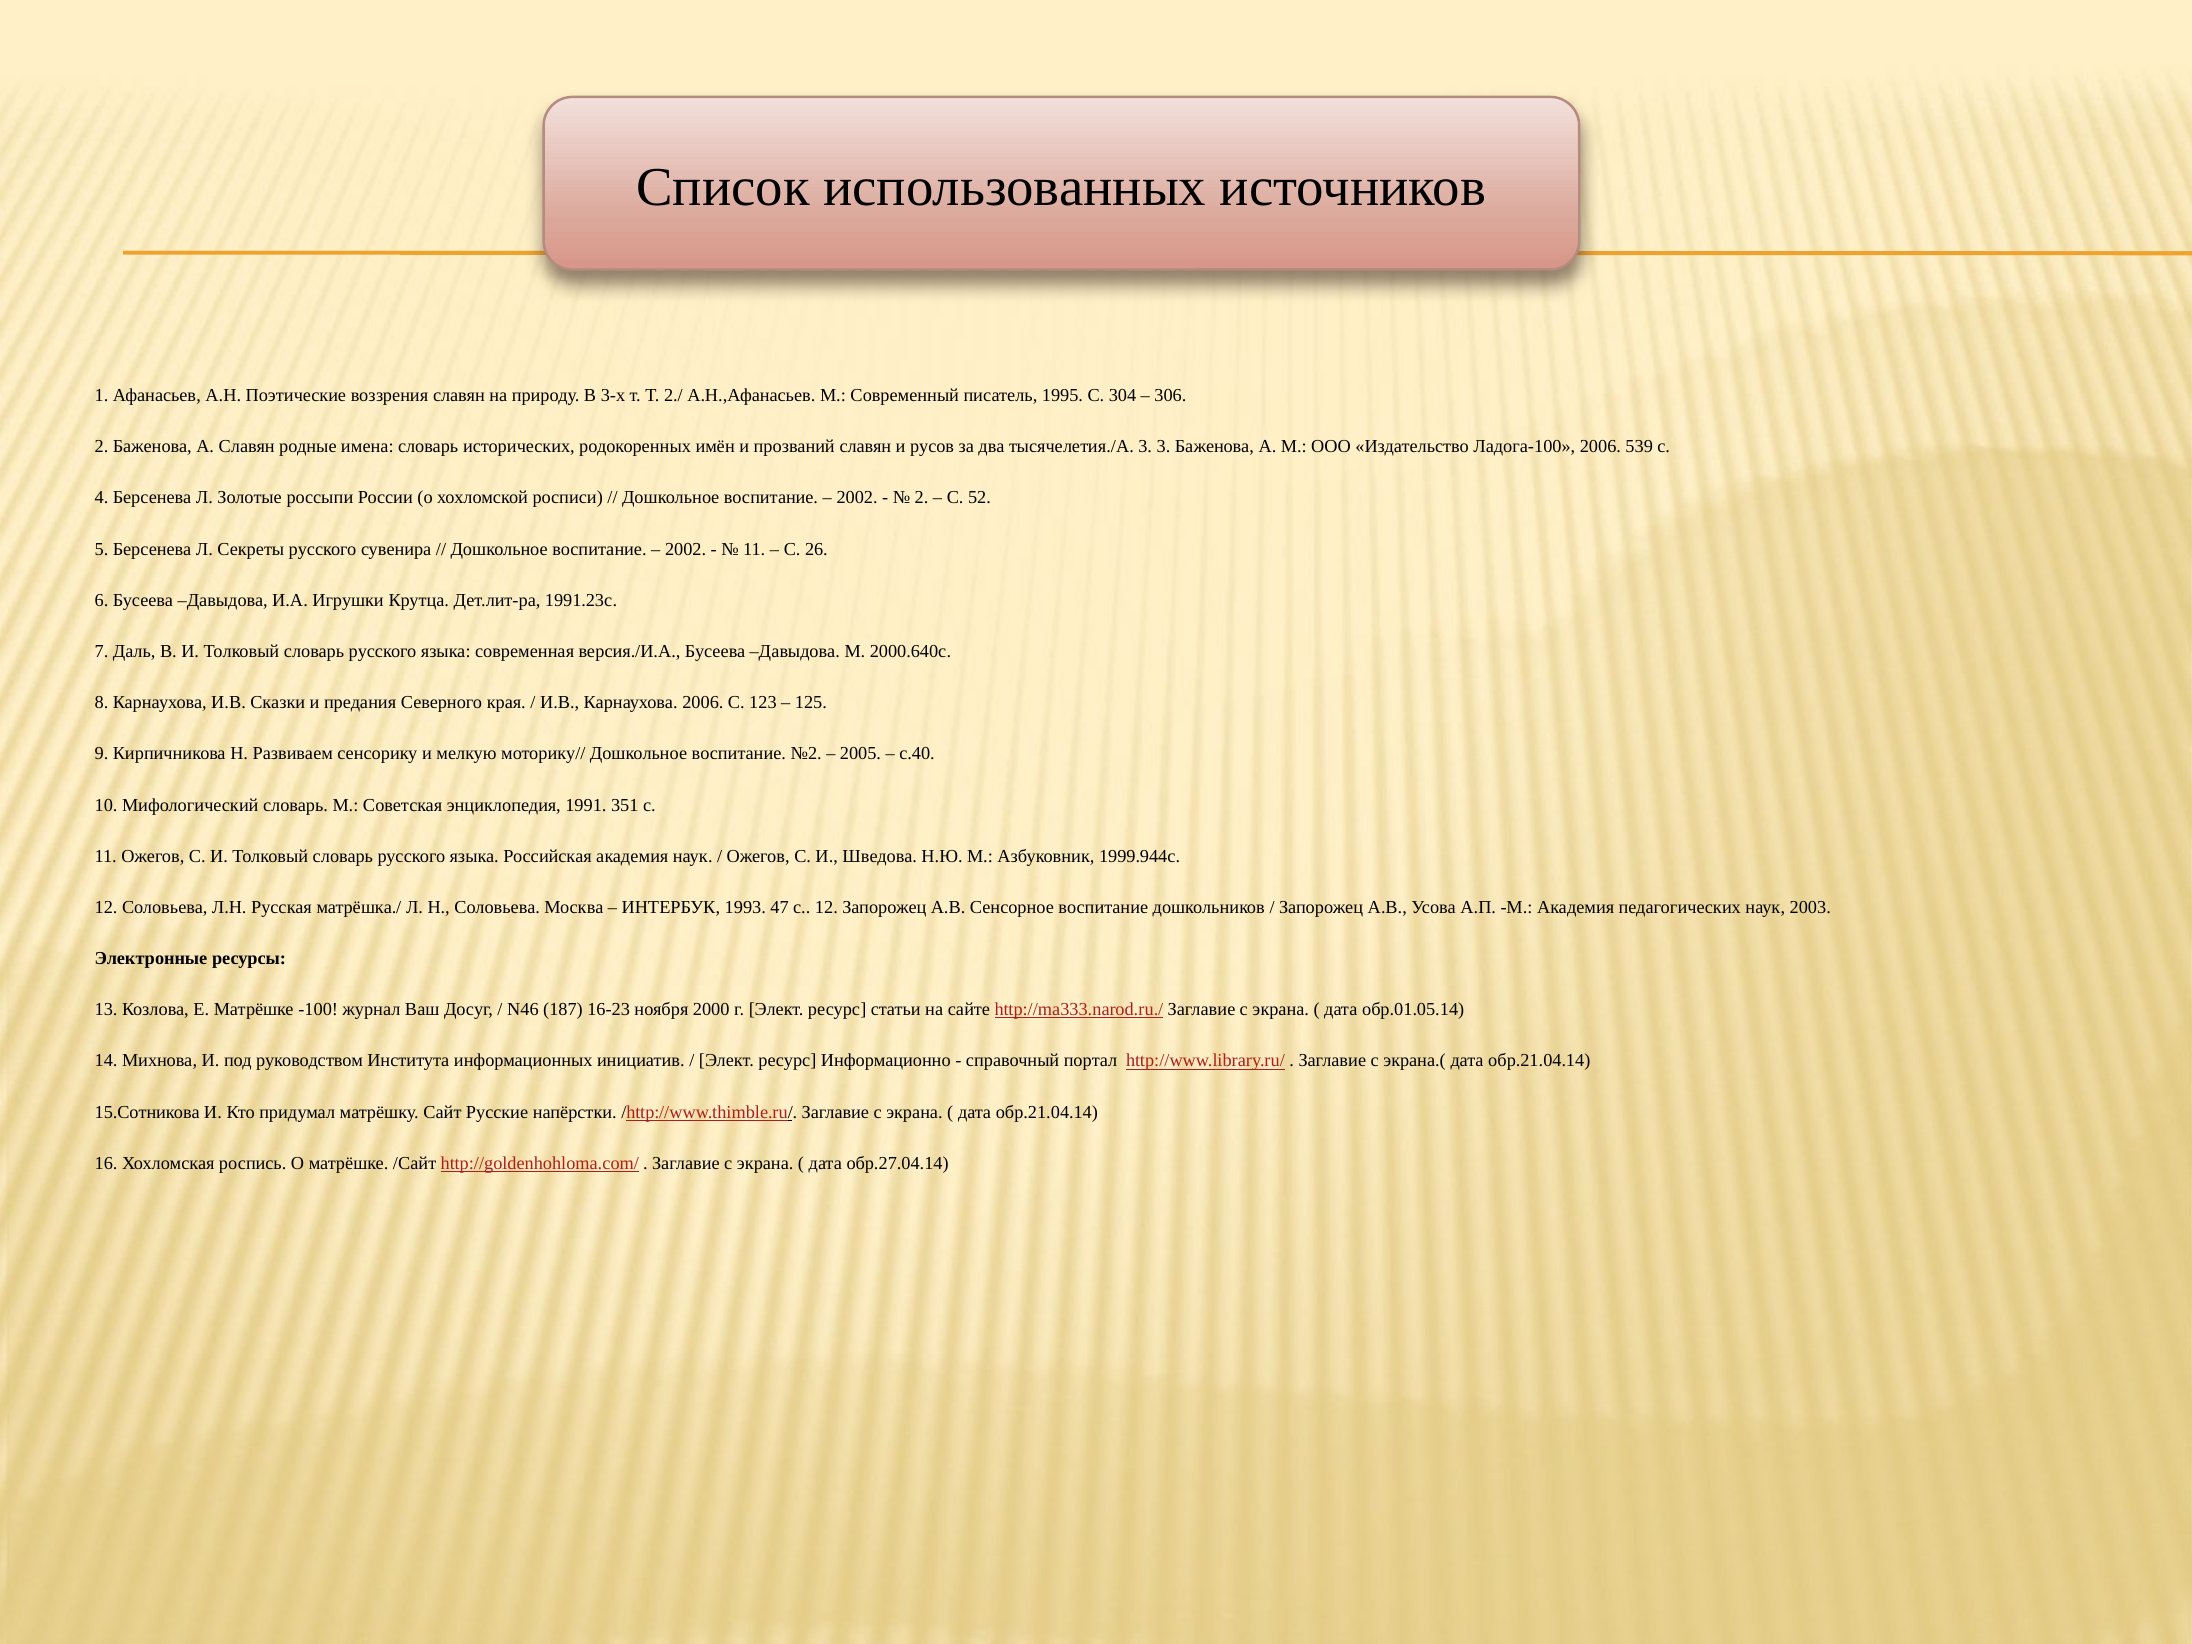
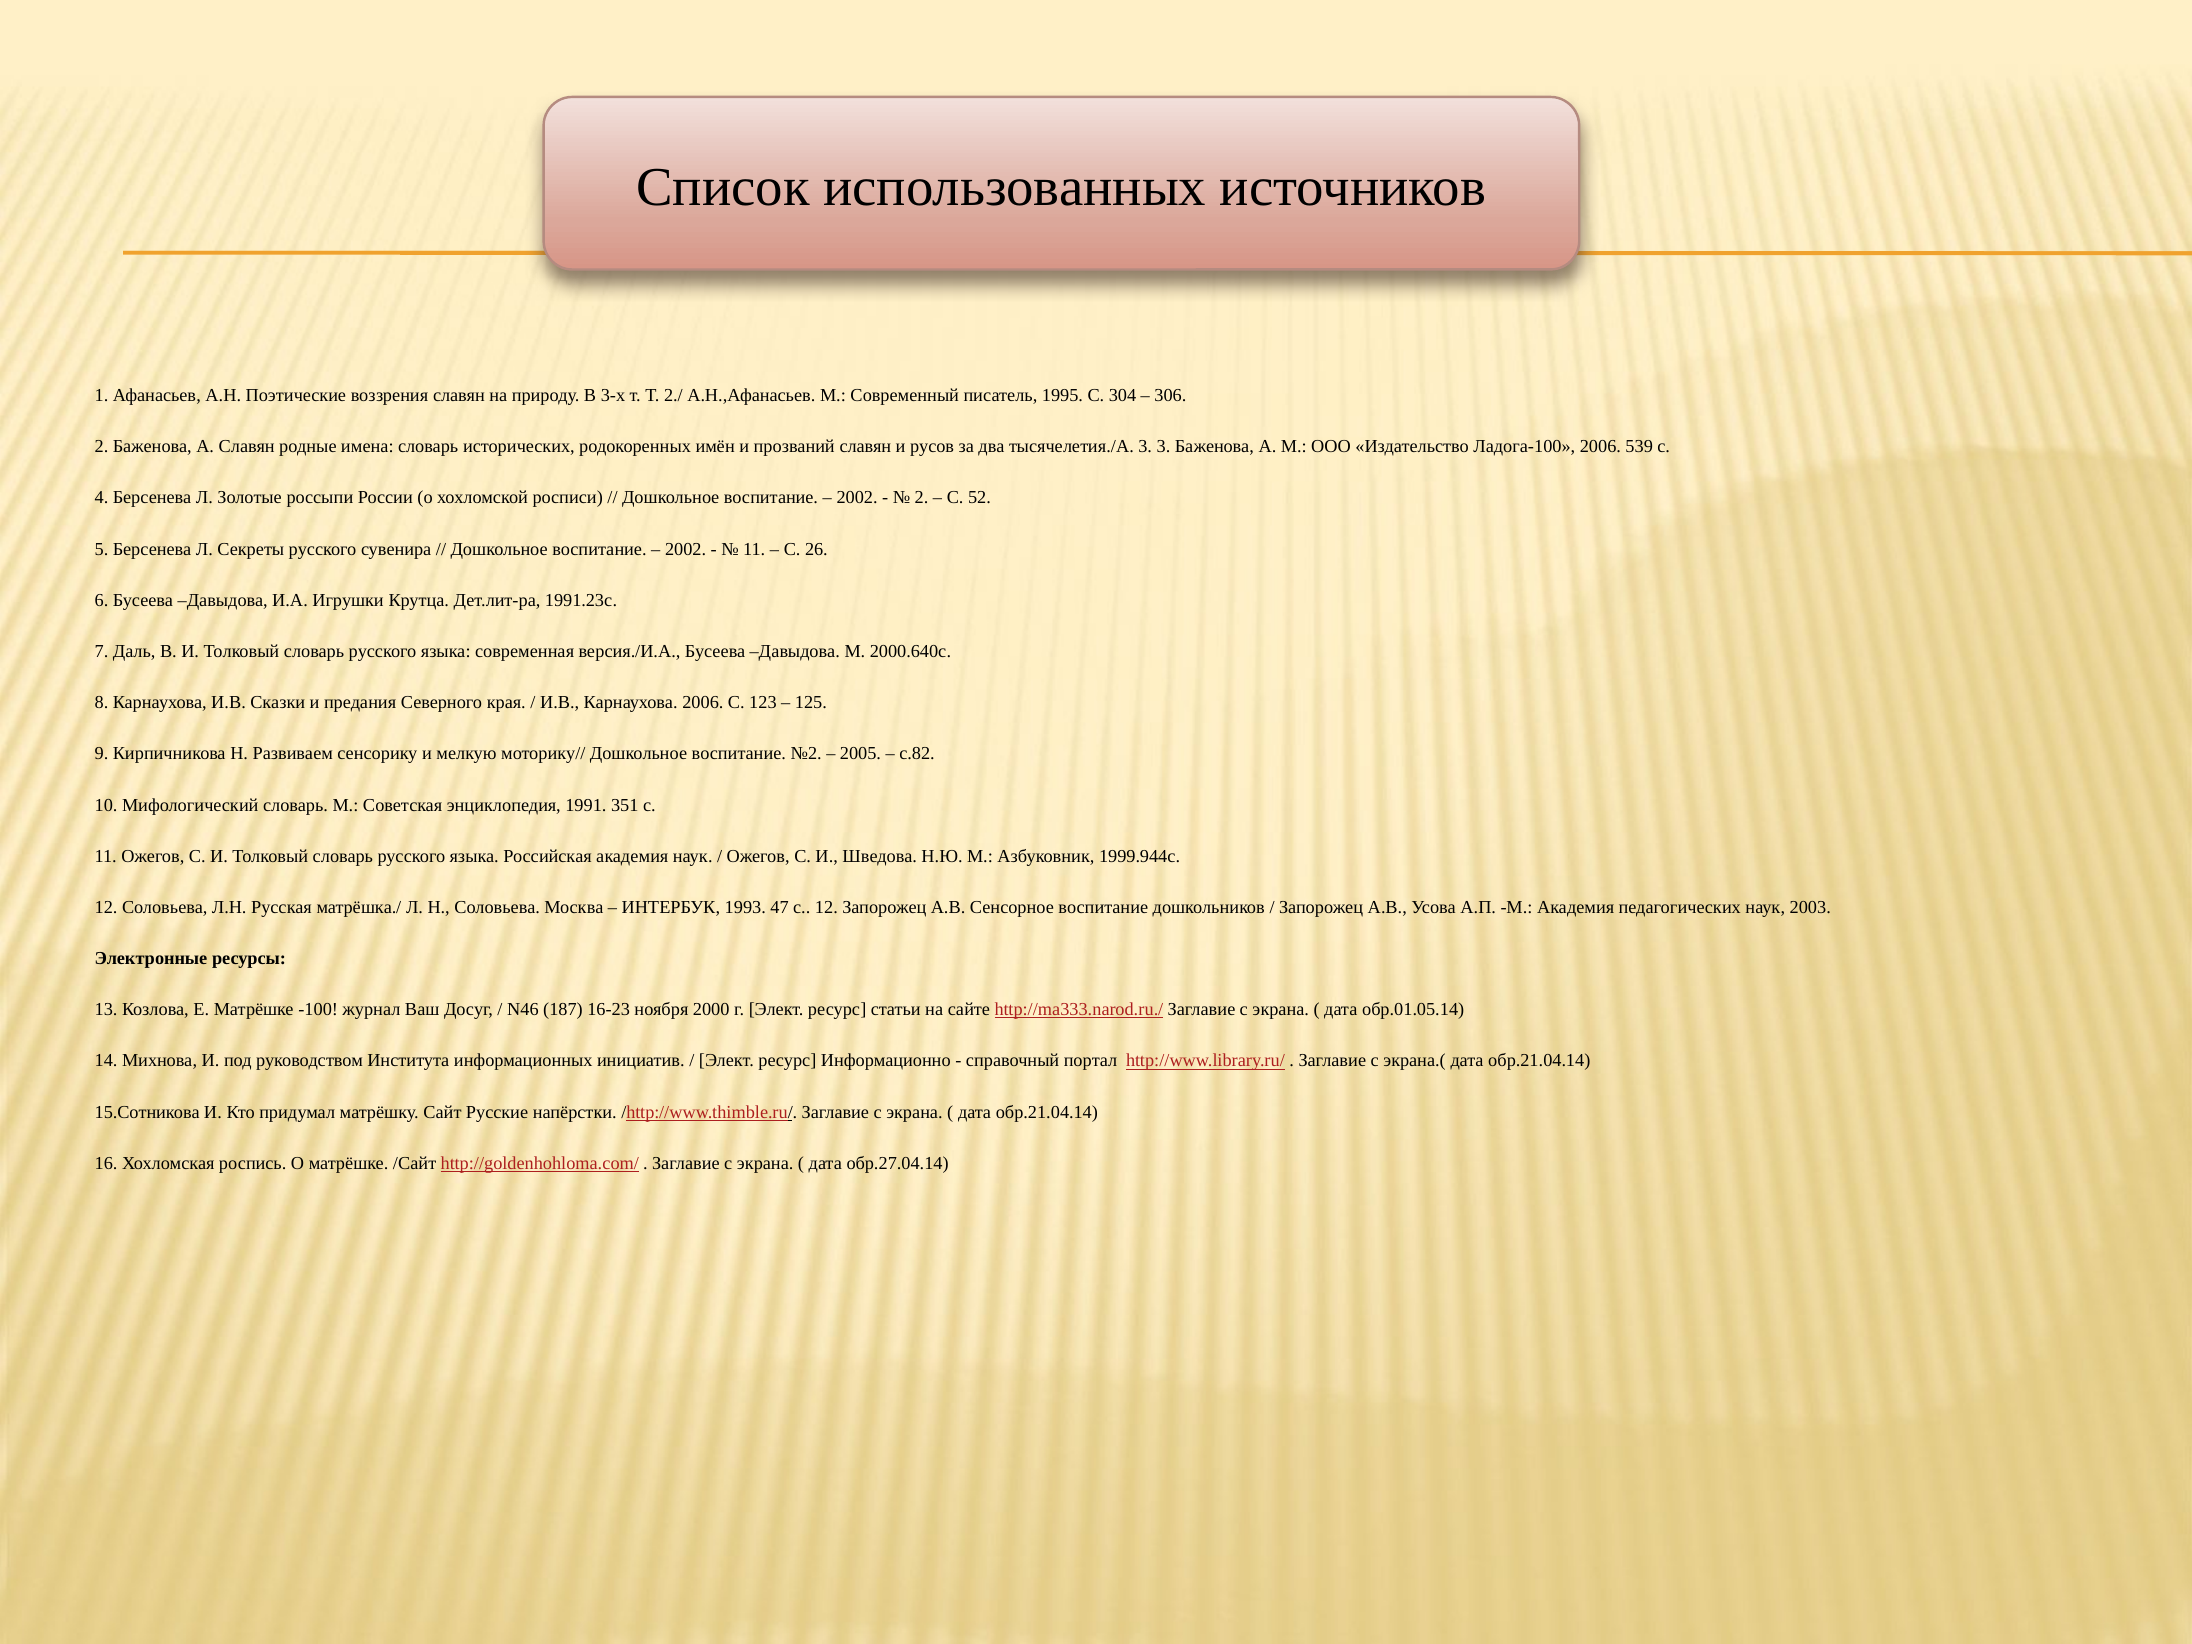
с.40: с.40 -> с.82
